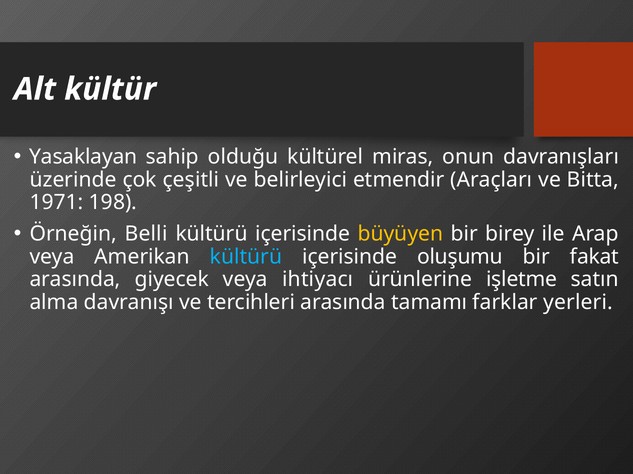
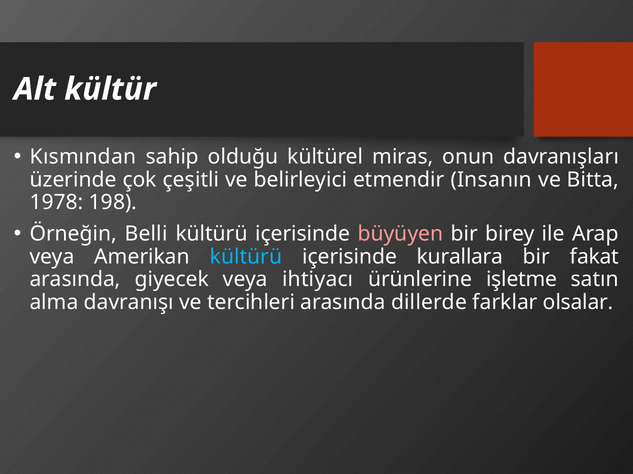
Yasaklayan: Yasaklayan -> Kısmından
Araçları: Araçları -> Insanın
1971: 1971 -> 1978
büyüyen colour: yellow -> pink
oluşumu: oluşumu -> kurallara
tamamı: tamamı -> dillerde
yerleri: yerleri -> olsalar
